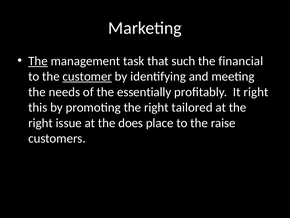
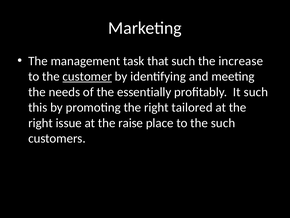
The at (38, 61) underline: present -> none
financial: financial -> increase
It right: right -> such
does: does -> raise
the raise: raise -> such
